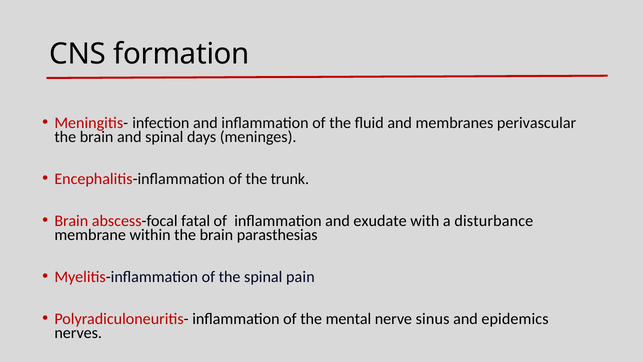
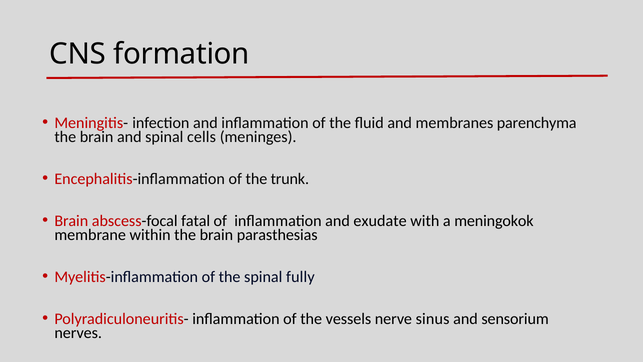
perivascular: perivascular -> parenchyma
days: days -> cells
disturbance: disturbance -> meningokok
pain: pain -> fully
mental: mental -> vessels
epidemics: epidemics -> sensorium
